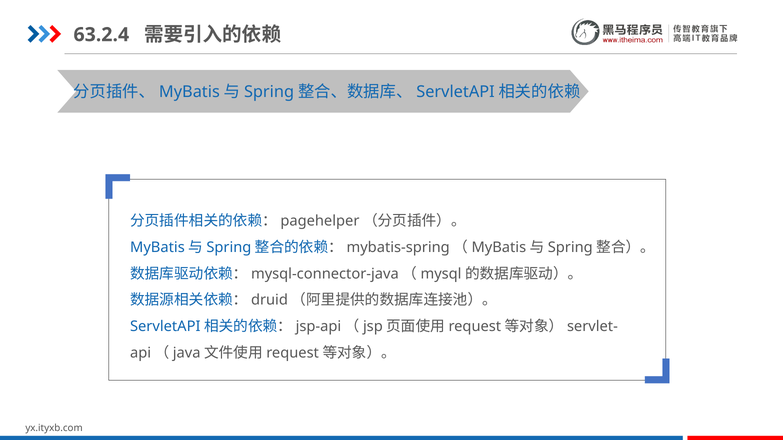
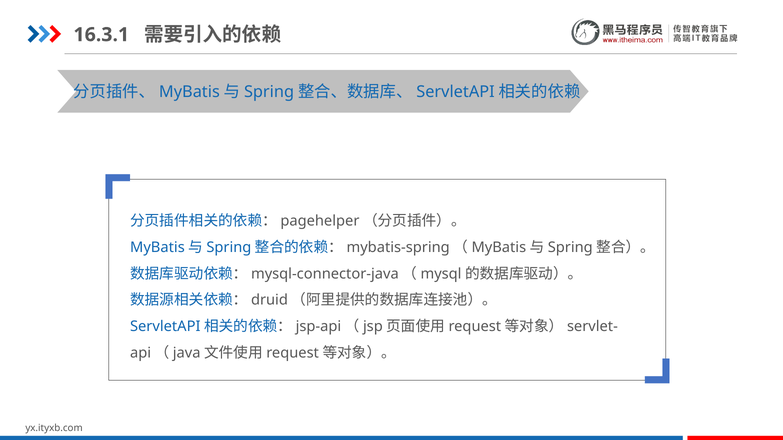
63.2.4: 63.2.4 -> 16.3.1
